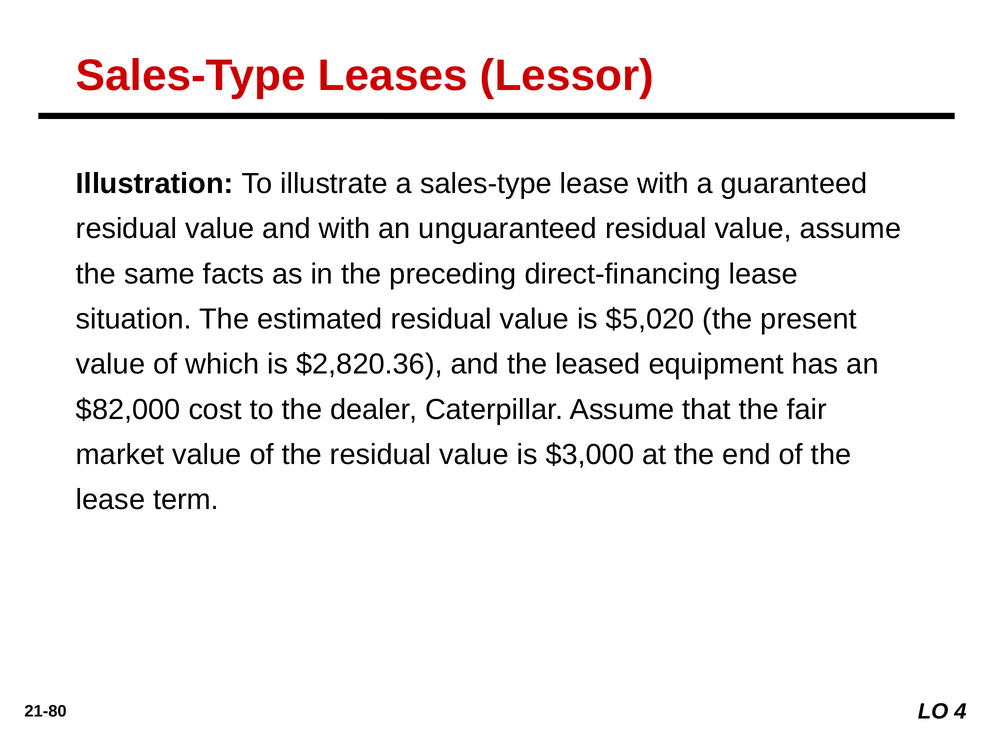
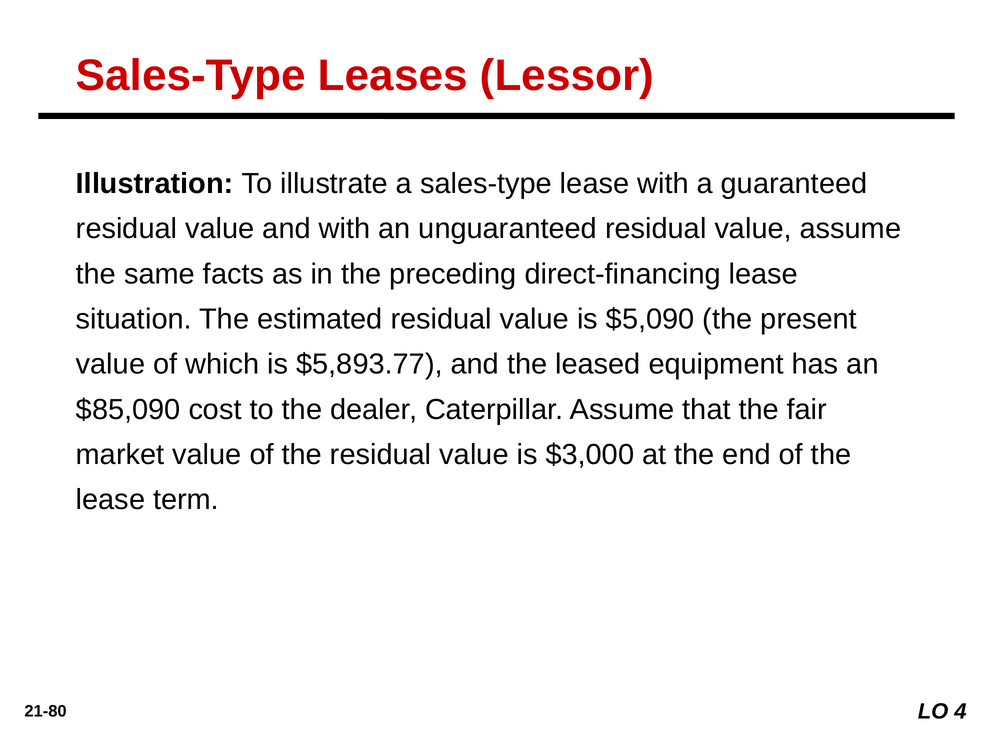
$5,020: $5,020 -> $5,090
$2,820.36: $2,820.36 -> $5,893.77
$82,000: $82,000 -> $85,090
